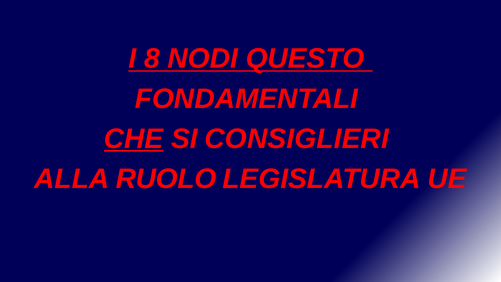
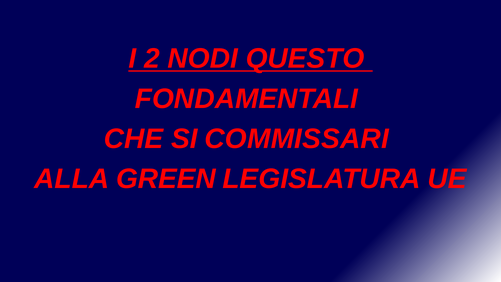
8: 8 -> 2
CHE underline: present -> none
CONSIGLIERI: CONSIGLIERI -> COMMISSARI
RUOLO: RUOLO -> GREEN
